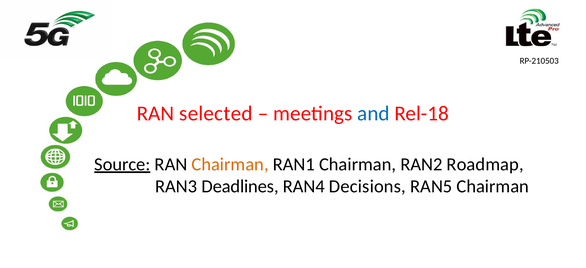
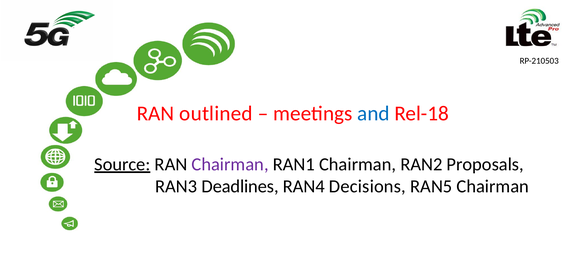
selected: selected -> outlined
Chairman at (230, 164) colour: orange -> purple
Roadmap: Roadmap -> Proposals
